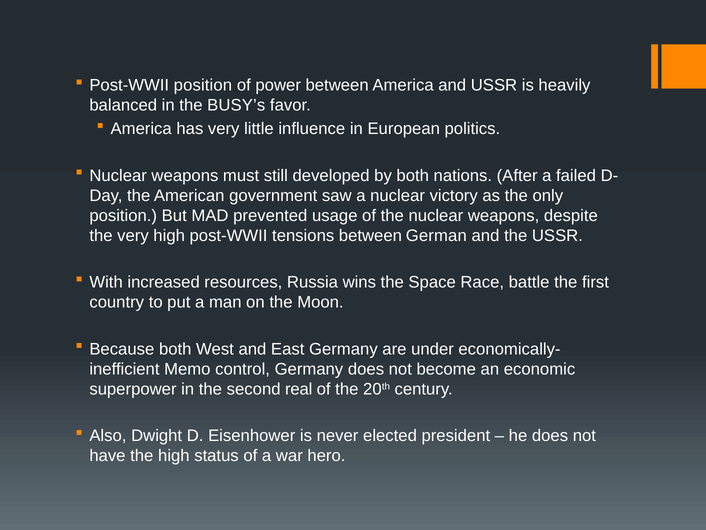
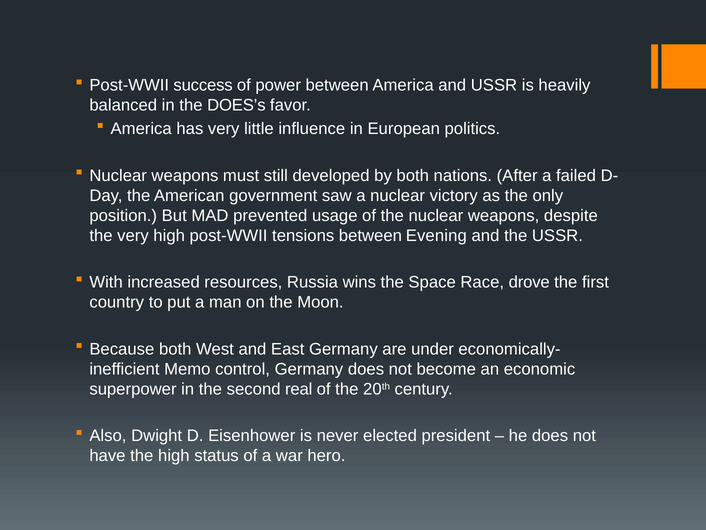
Post-WWII position: position -> success
BUSY’s: BUSY’s -> DOES’s
German: German -> Evening
battle: battle -> drove
